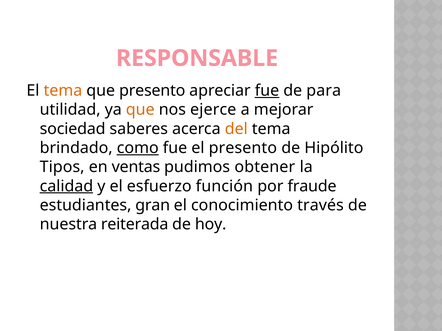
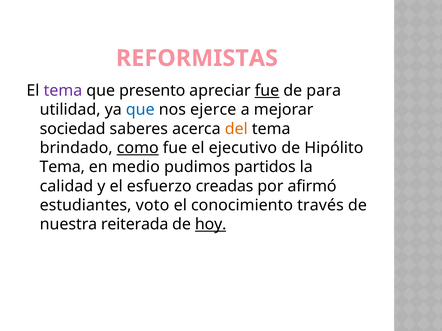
RESPONSABLE: RESPONSABLE -> REFORMISTAS
tema at (63, 91) colour: orange -> purple
que at (140, 110) colour: orange -> blue
el presento: presento -> ejecutivo
Tipos at (62, 167): Tipos -> Tema
ventas: ventas -> medio
obtener: obtener -> partidos
calidad underline: present -> none
función: función -> creadas
fraude: fraude -> afirmó
gran: gran -> voto
hoy underline: none -> present
